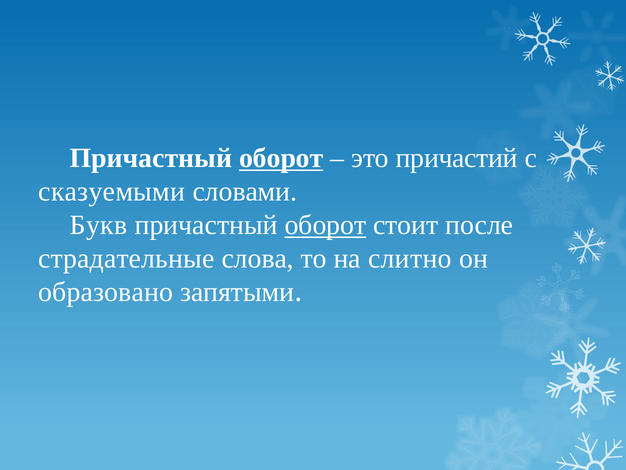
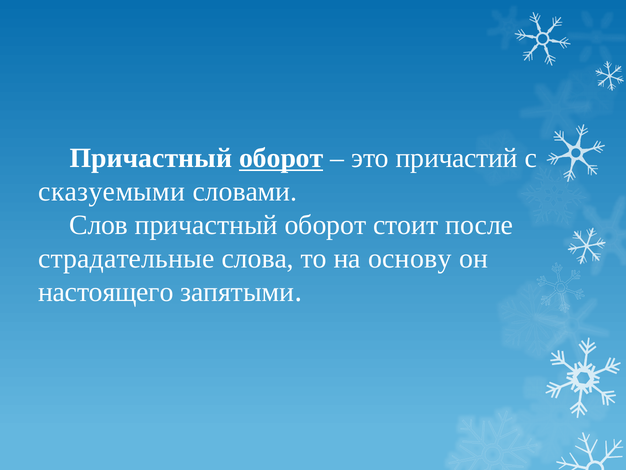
Букв: Букв -> Слов
оборот at (325, 225) underline: present -> none
слитно: слитно -> основу
образовано: образовано -> настоящего
